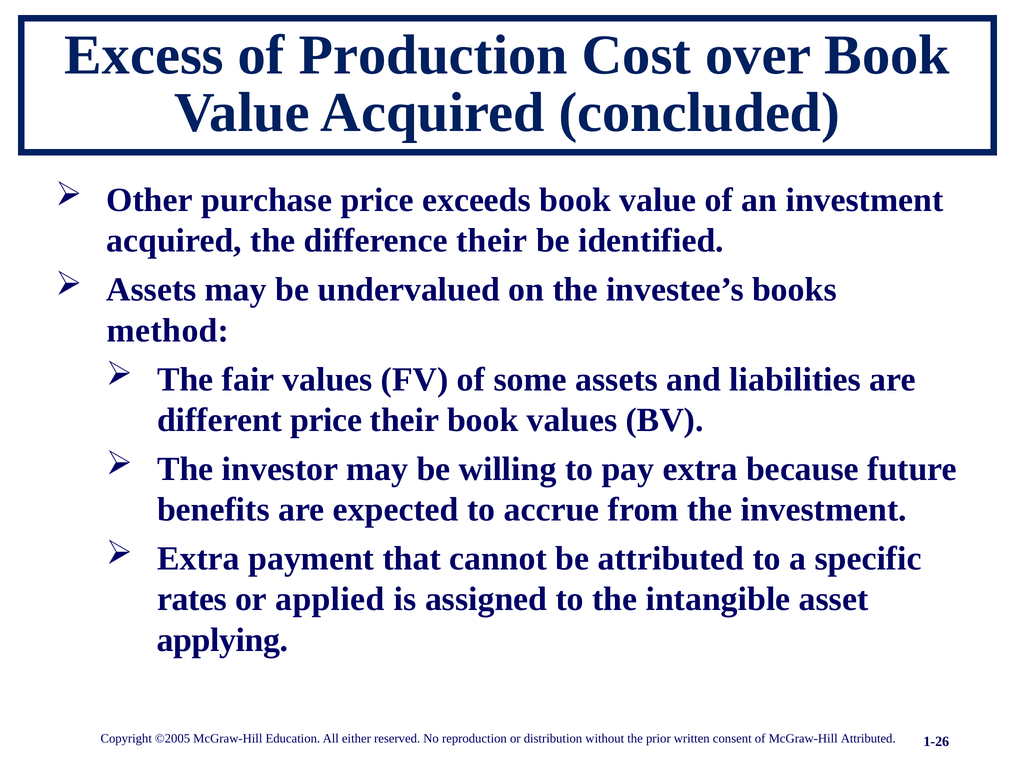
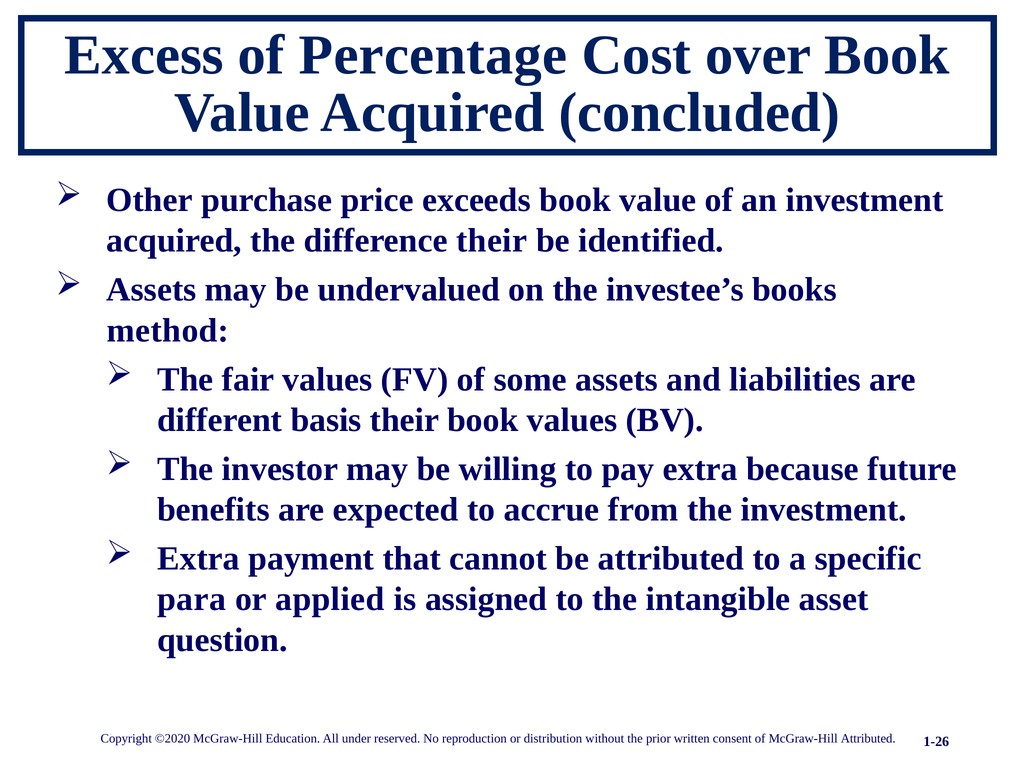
Production: Production -> Percentage
different price: price -> basis
rates: rates -> para
applying: applying -> question
©2005: ©2005 -> ©2020
either: either -> under
